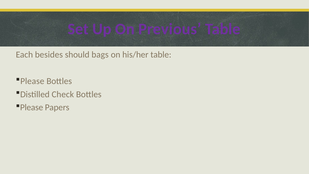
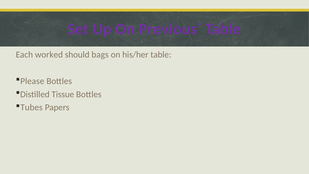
besides: besides -> worked
Check: Check -> Tissue
Please at (32, 107): Please -> Tubes
